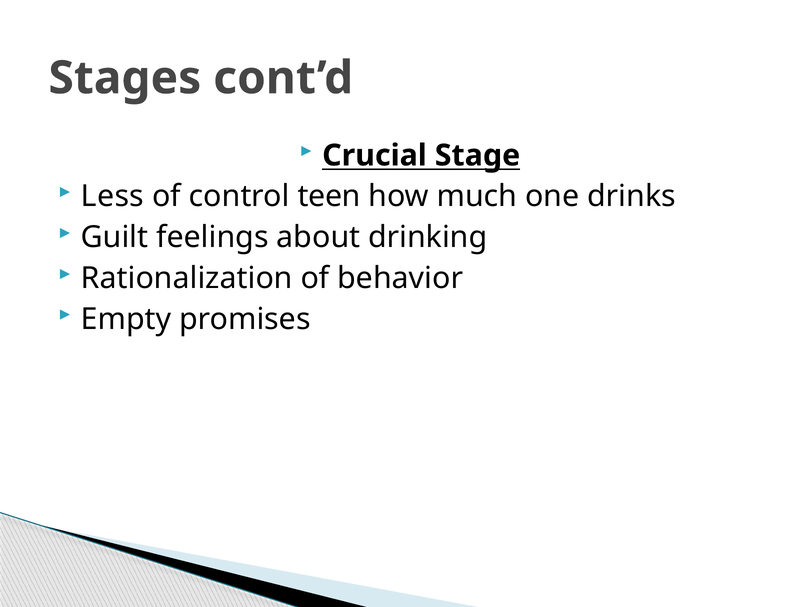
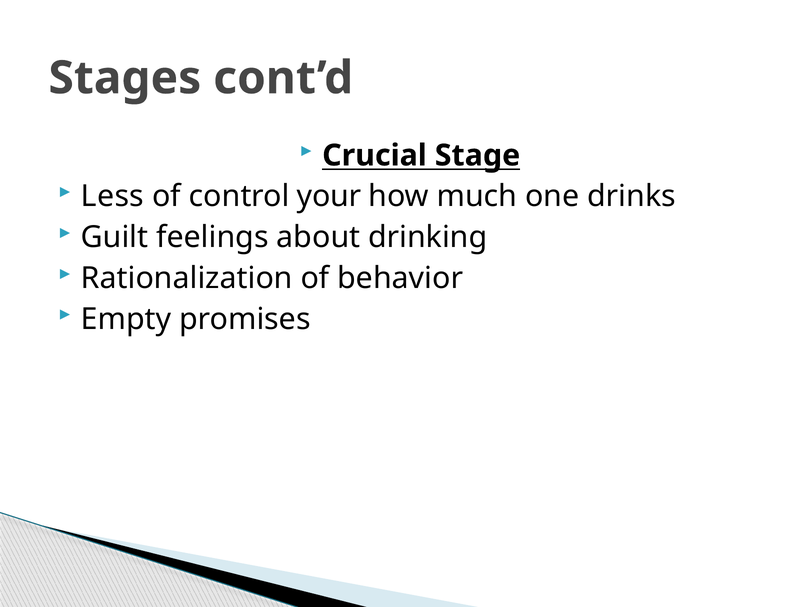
teen: teen -> your
